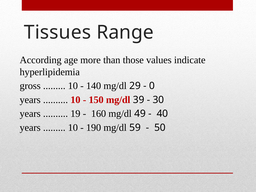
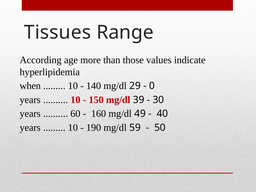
gross: gross -> when
19: 19 -> 60
